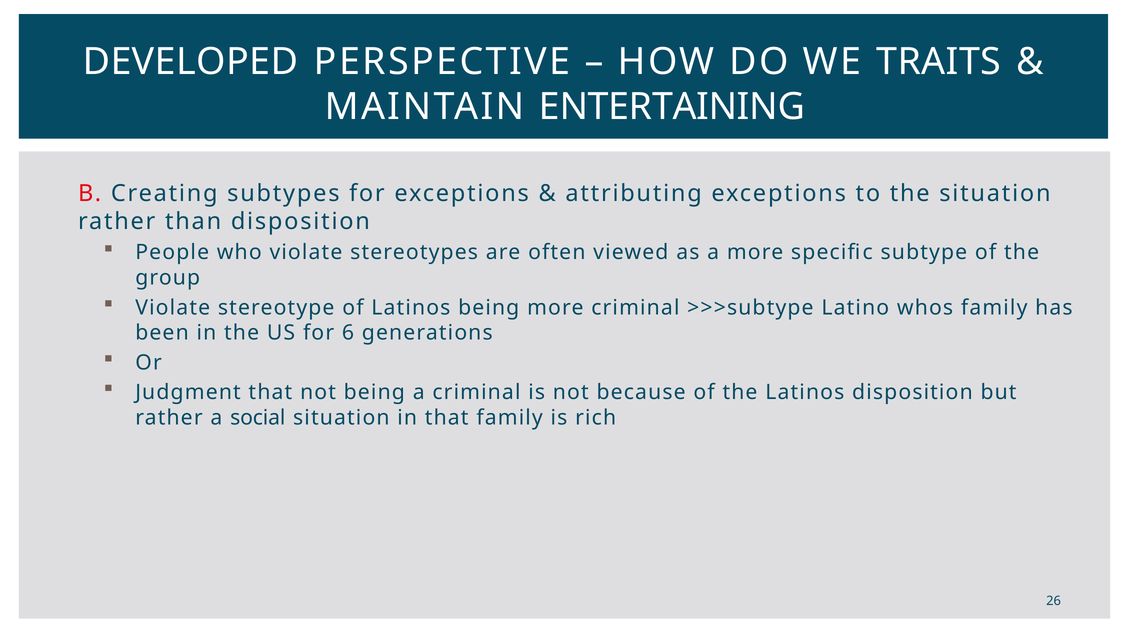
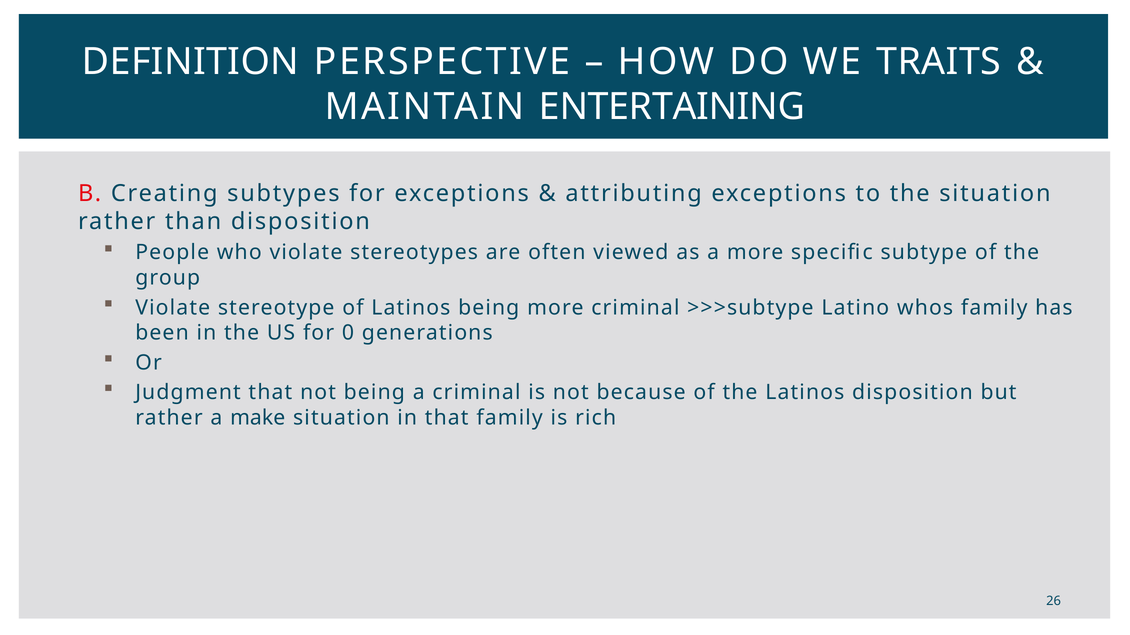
DEVELOPED: DEVELOPED -> DEFINITION
6: 6 -> 0
social: social -> make
